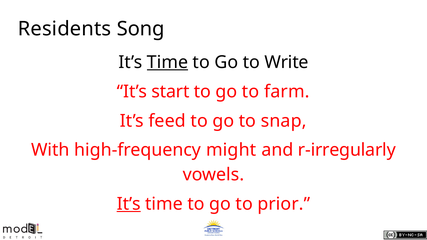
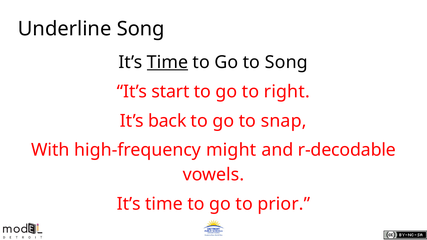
Residents: Residents -> Underline
to Write: Write -> Song
farm: farm -> right
feed: feed -> back
r-irregularly: r-irregularly -> r-decodable
It’s at (129, 204) underline: present -> none
